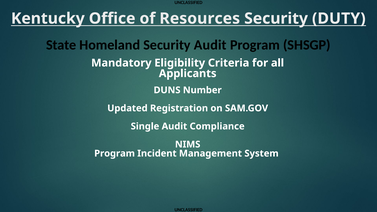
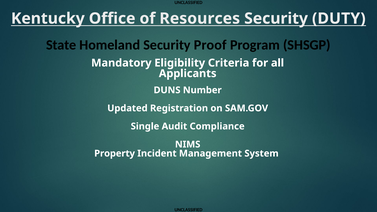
Security Audit: Audit -> Proof
Program at (115, 153): Program -> Property
